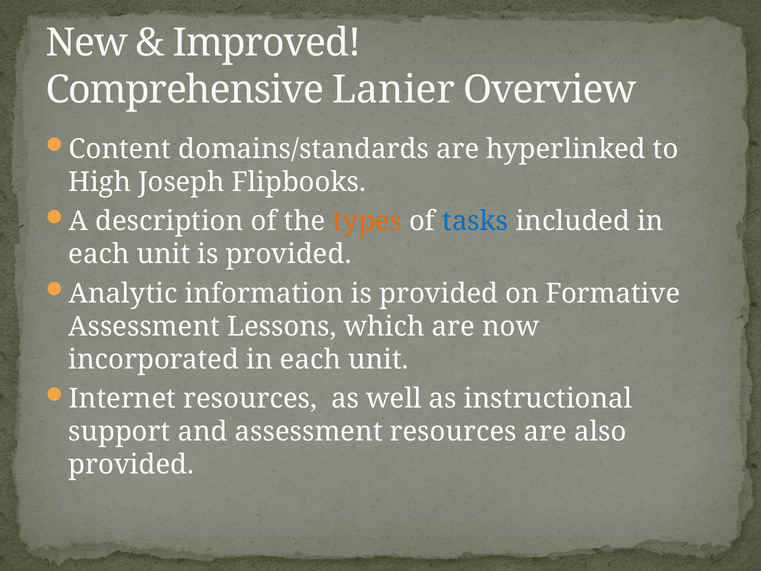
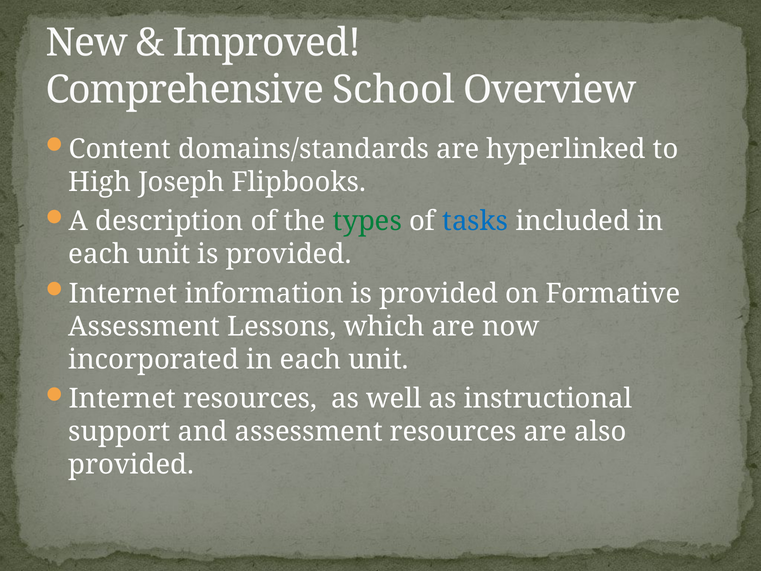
Lanier: Lanier -> School
types colour: orange -> green
Analytic at (123, 294): Analytic -> Internet
